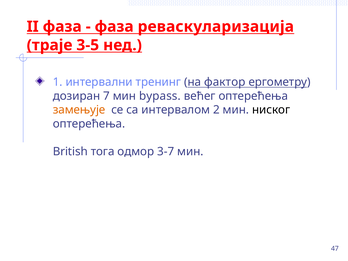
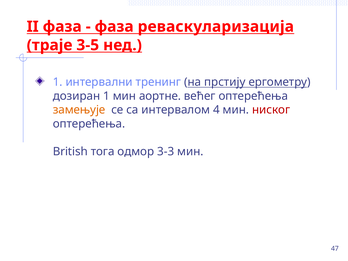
фактор: фактор -> прстију
дозиран 7: 7 -> 1
bypass: bypass -> аортне
2: 2 -> 4
ниског colour: black -> red
3-7: 3-7 -> 3-3
